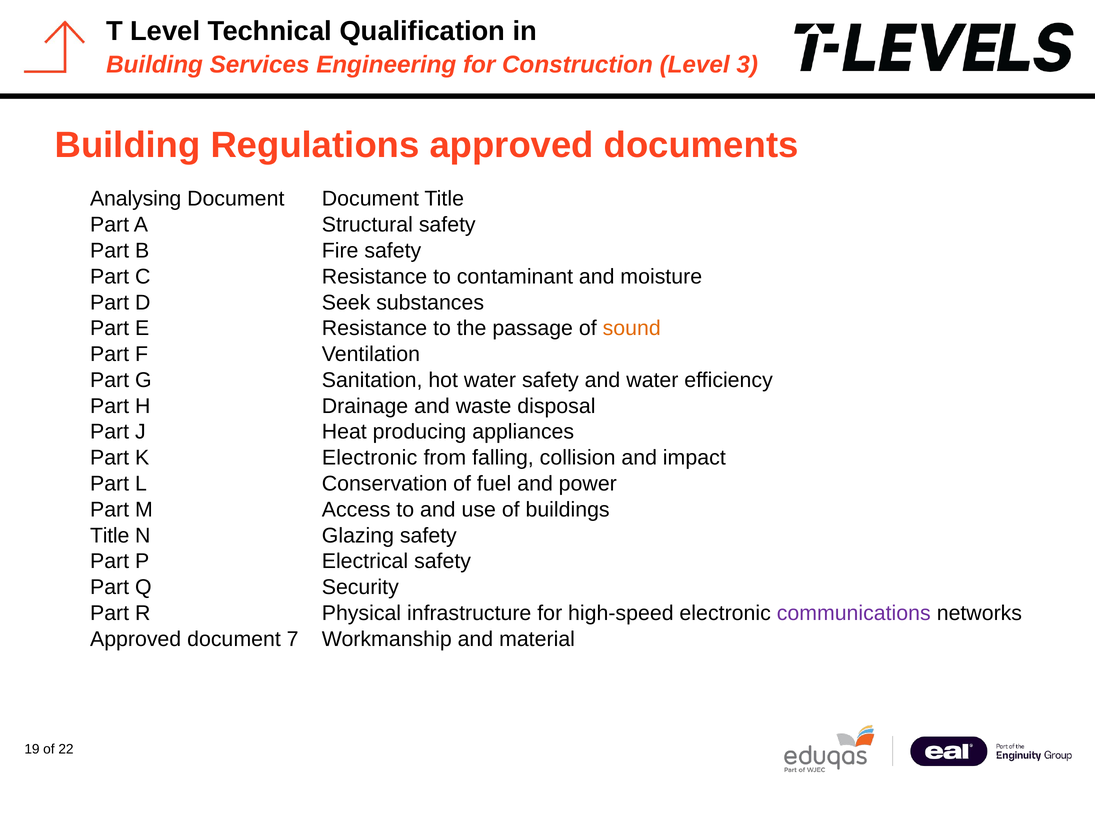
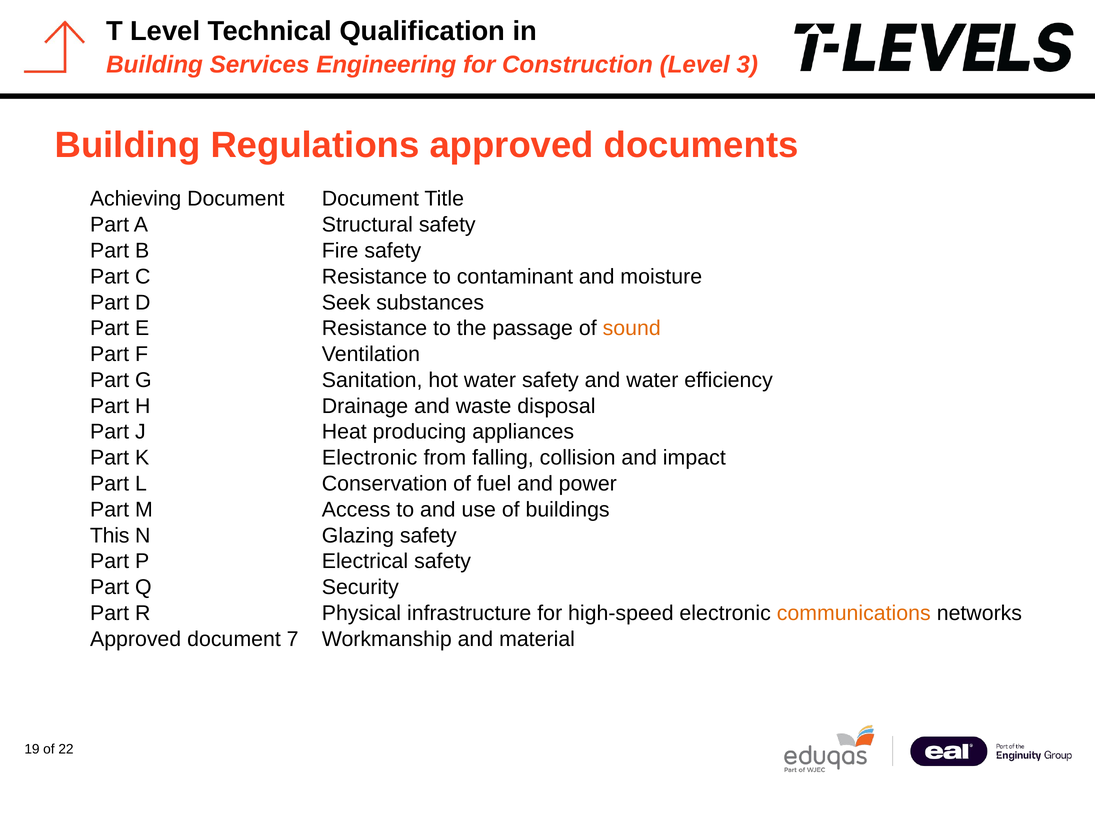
Analysing: Analysing -> Achieving
Title at (110, 535): Title -> This
communications colour: purple -> orange
